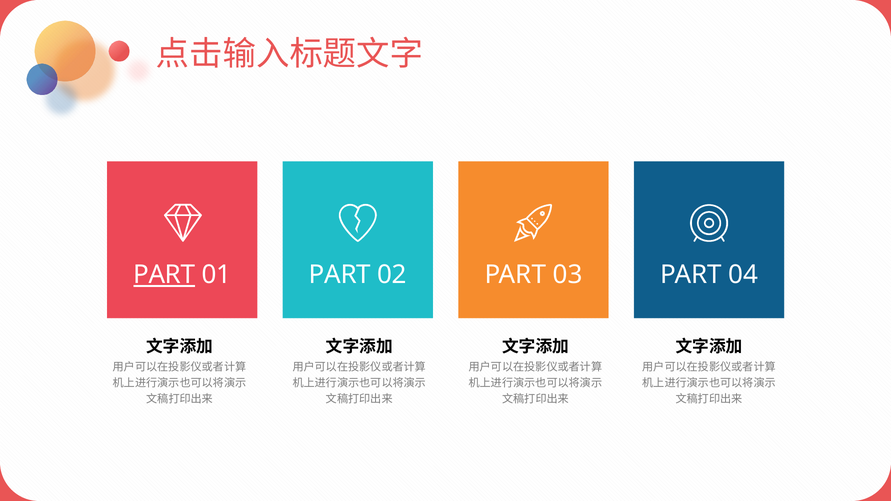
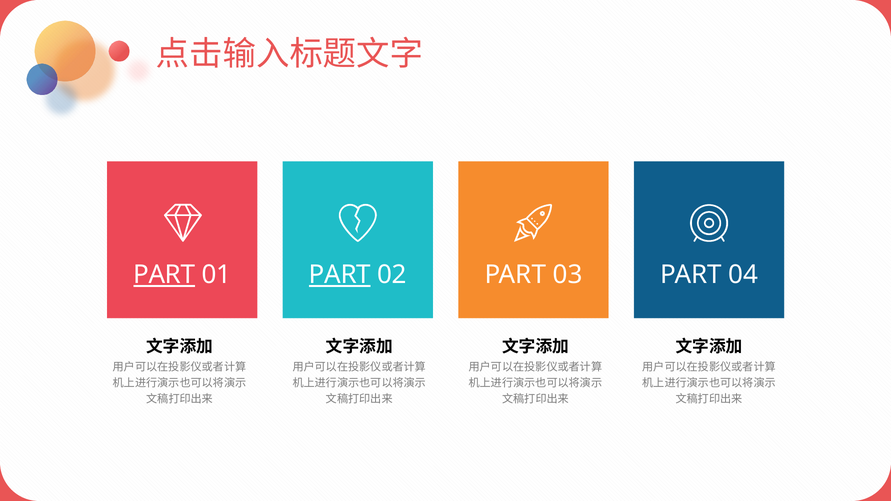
PART at (340, 275) underline: none -> present
